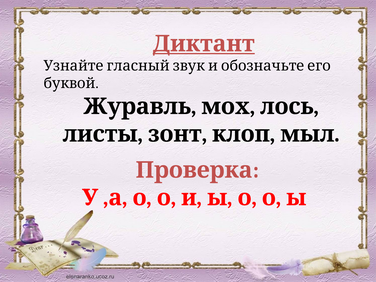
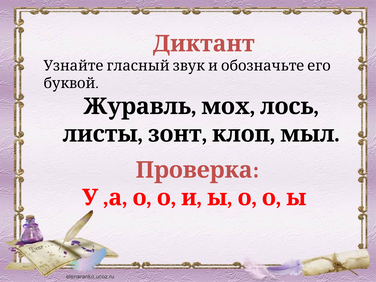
Диктант underline: present -> none
